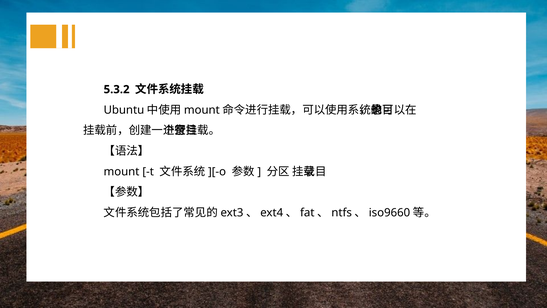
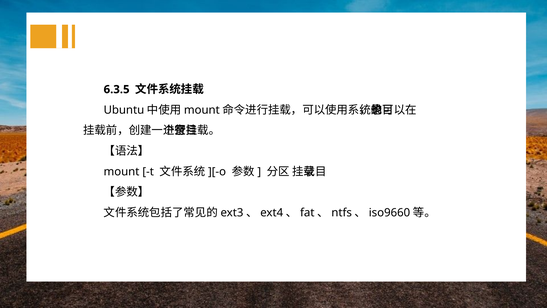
5.3.2: 5.3.2 -> 6.3.5
